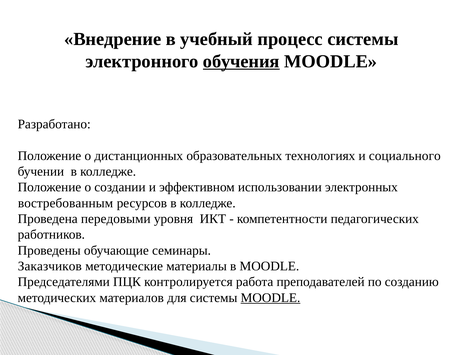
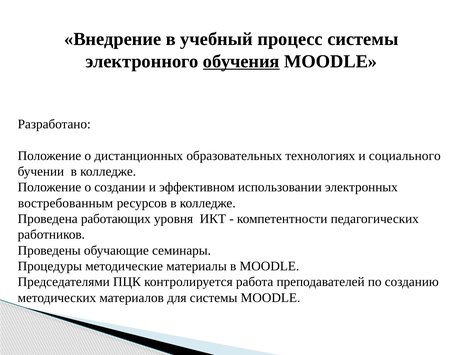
передовыми: передовыми -> работающих
Заказчиков: Заказчиков -> Процедуры
MOODLE at (270, 298) underline: present -> none
